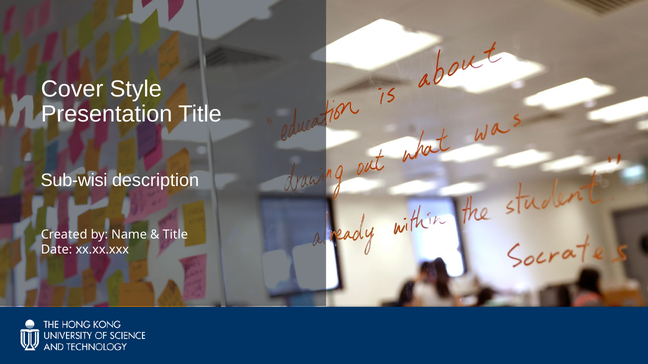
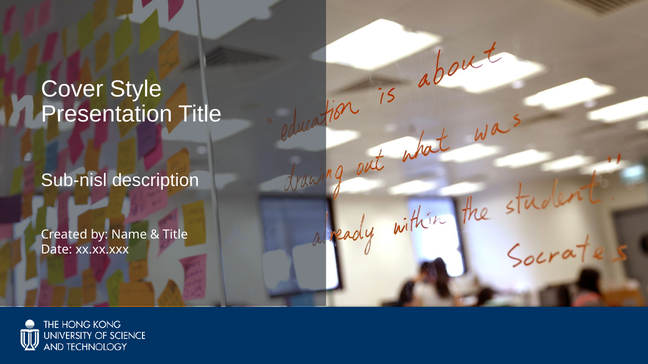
Sub-wisi: Sub-wisi -> Sub-nisl
